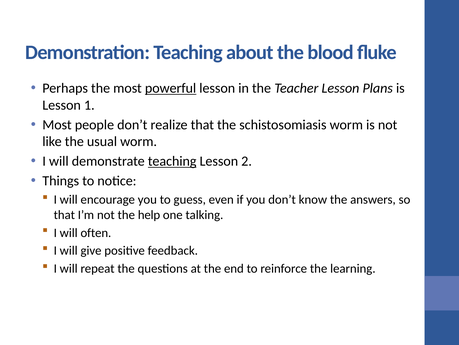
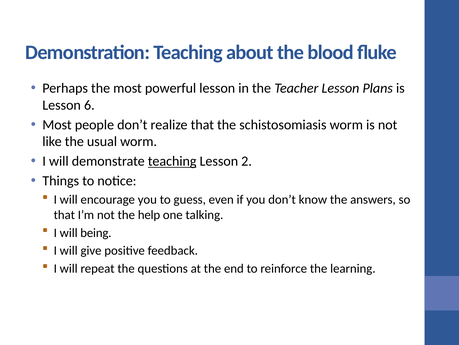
powerful underline: present -> none
1: 1 -> 6
often: often -> being
